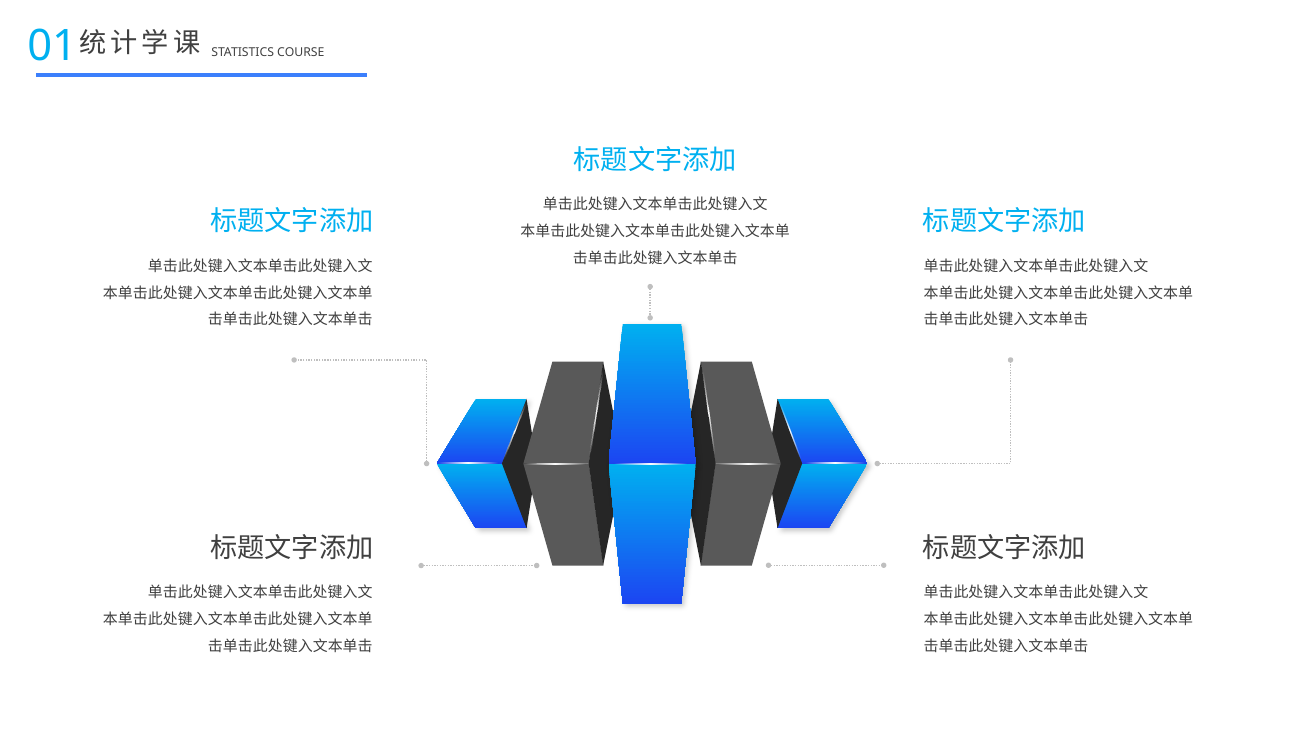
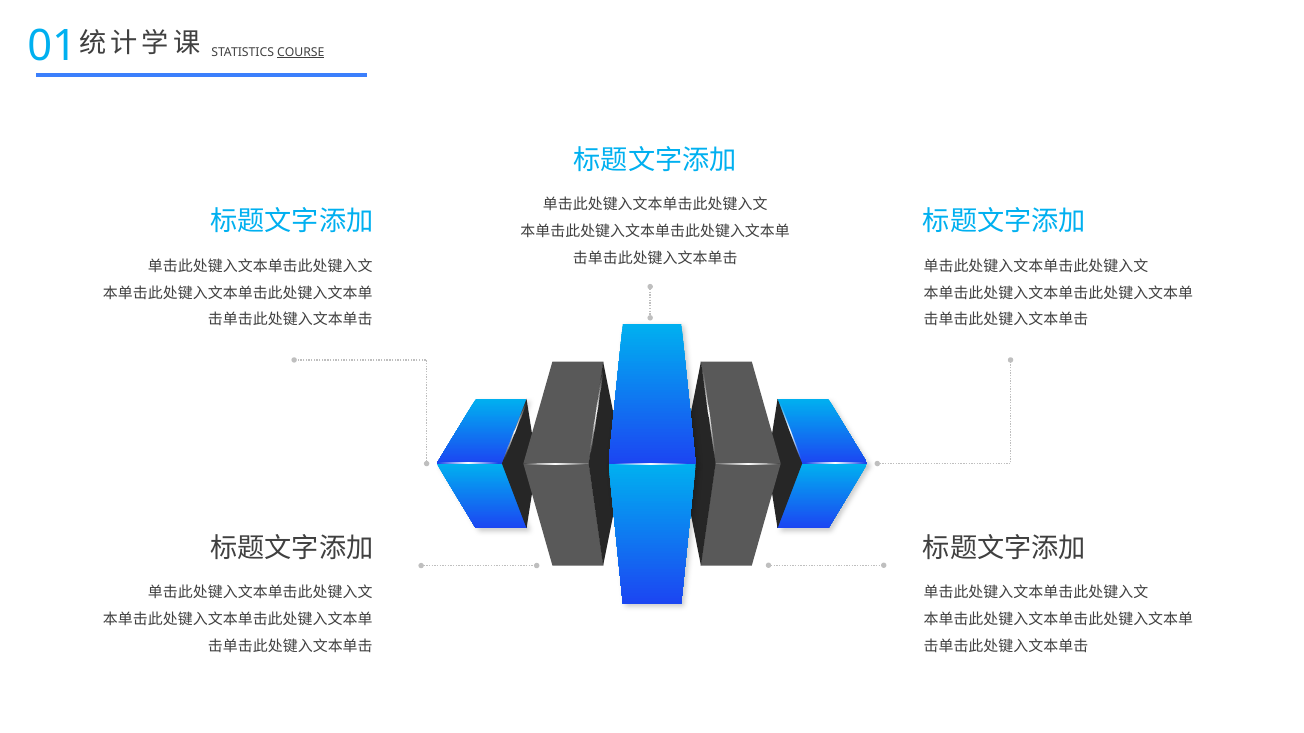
COURSE underline: none -> present
